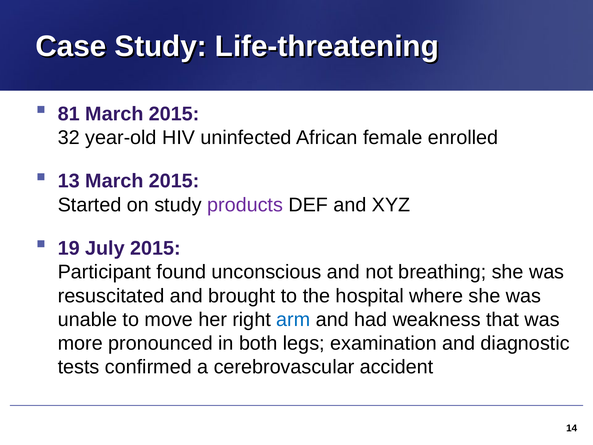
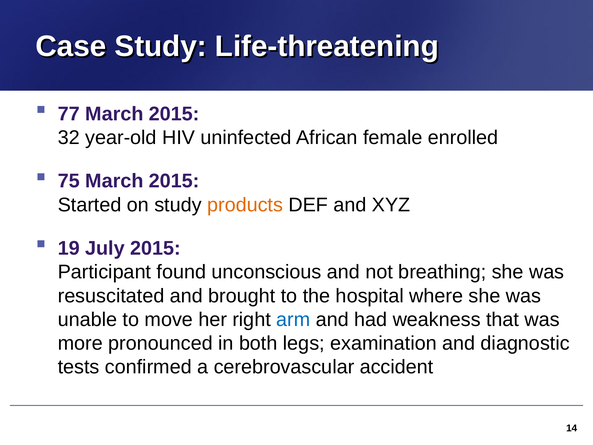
81: 81 -> 77
13: 13 -> 75
products colour: purple -> orange
